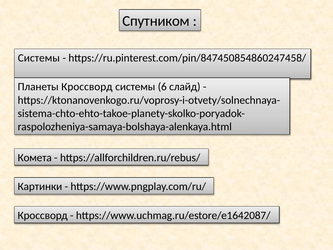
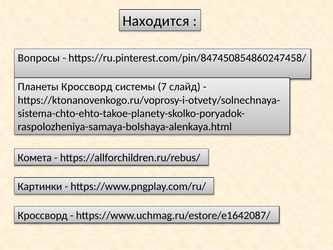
Спутником: Спутником -> Находится
Системы at (39, 58): Системы -> Вопросы
6: 6 -> 7
